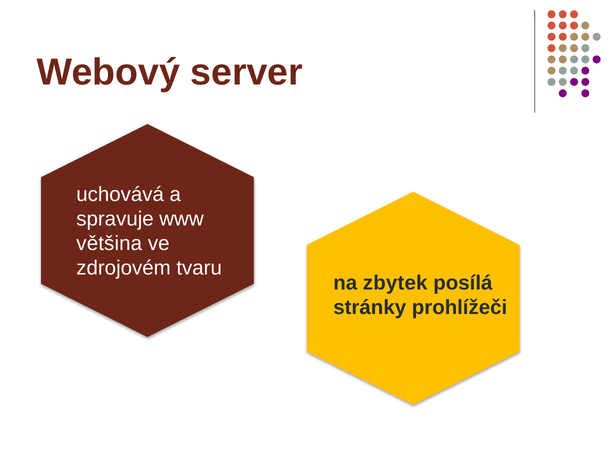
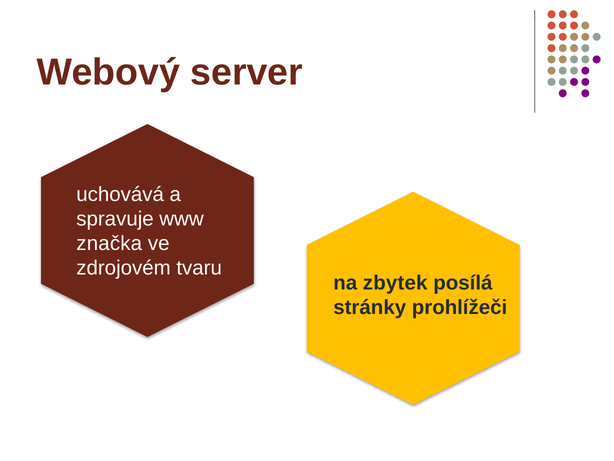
většina: většina -> značka
